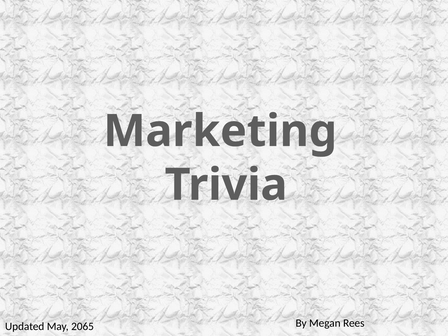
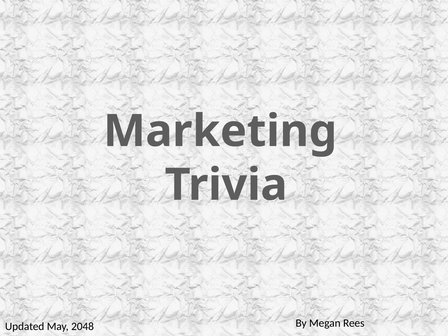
2065: 2065 -> 2048
